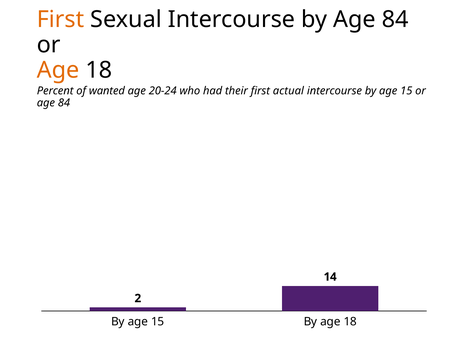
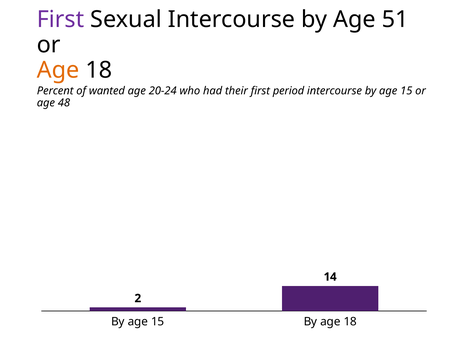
First at (61, 19) colour: orange -> purple
by Age 84: 84 -> 51
actual: actual -> period
84 at (64, 103): 84 -> 48
